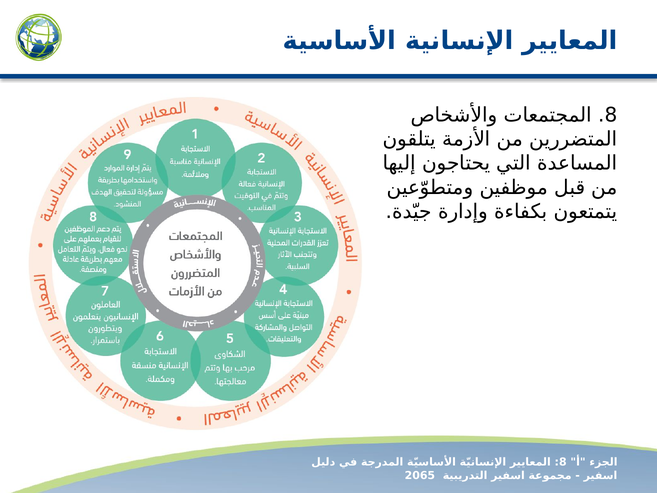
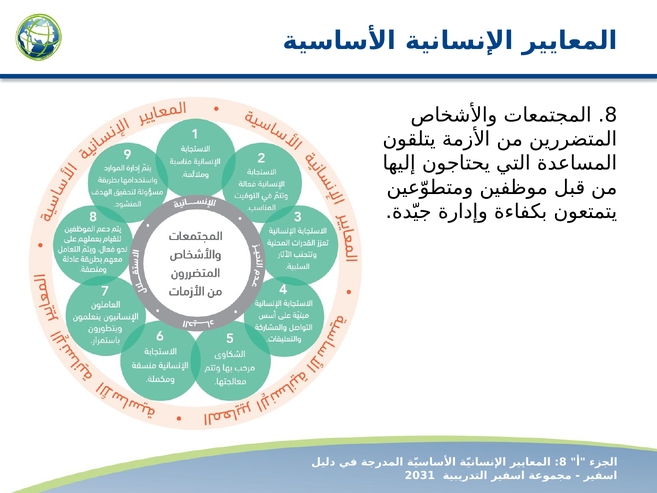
2065: 2065 -> 2031
